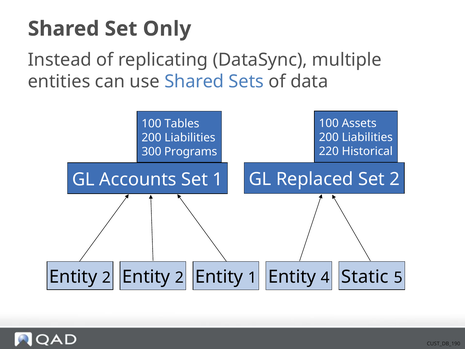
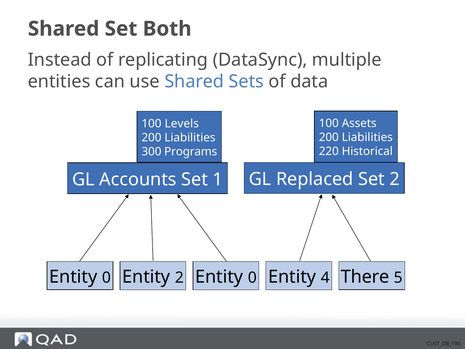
Only: Only -> Both
Tables: Tables -> Levels
2 at (106, 277): 2 -> 0
2 Entity 1: 1 -> 0
Static: Static -> There
